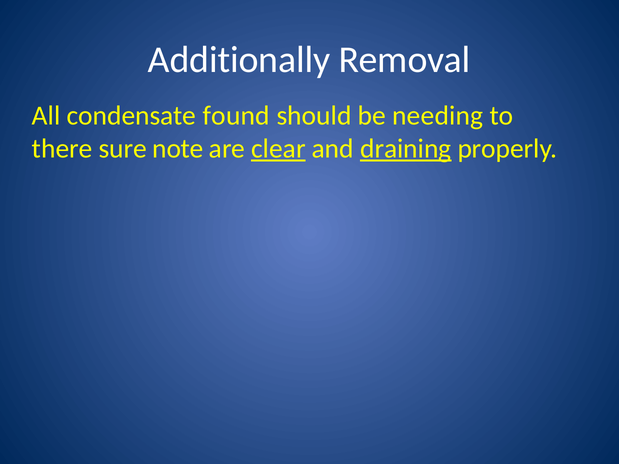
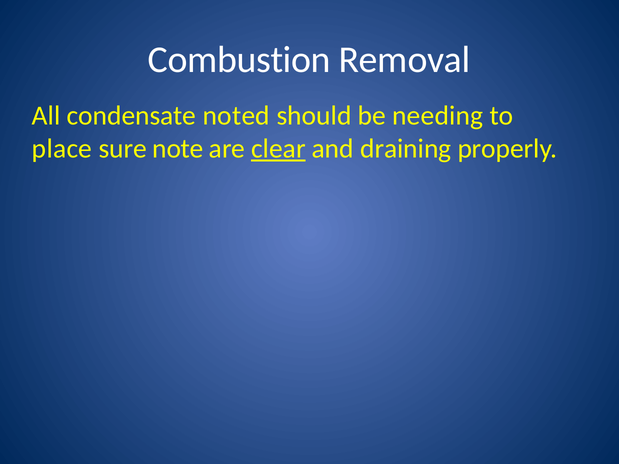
Additionally: Additionally -> Combustion
found: found -> noted
there: there -> place
draining underline: present -> none
